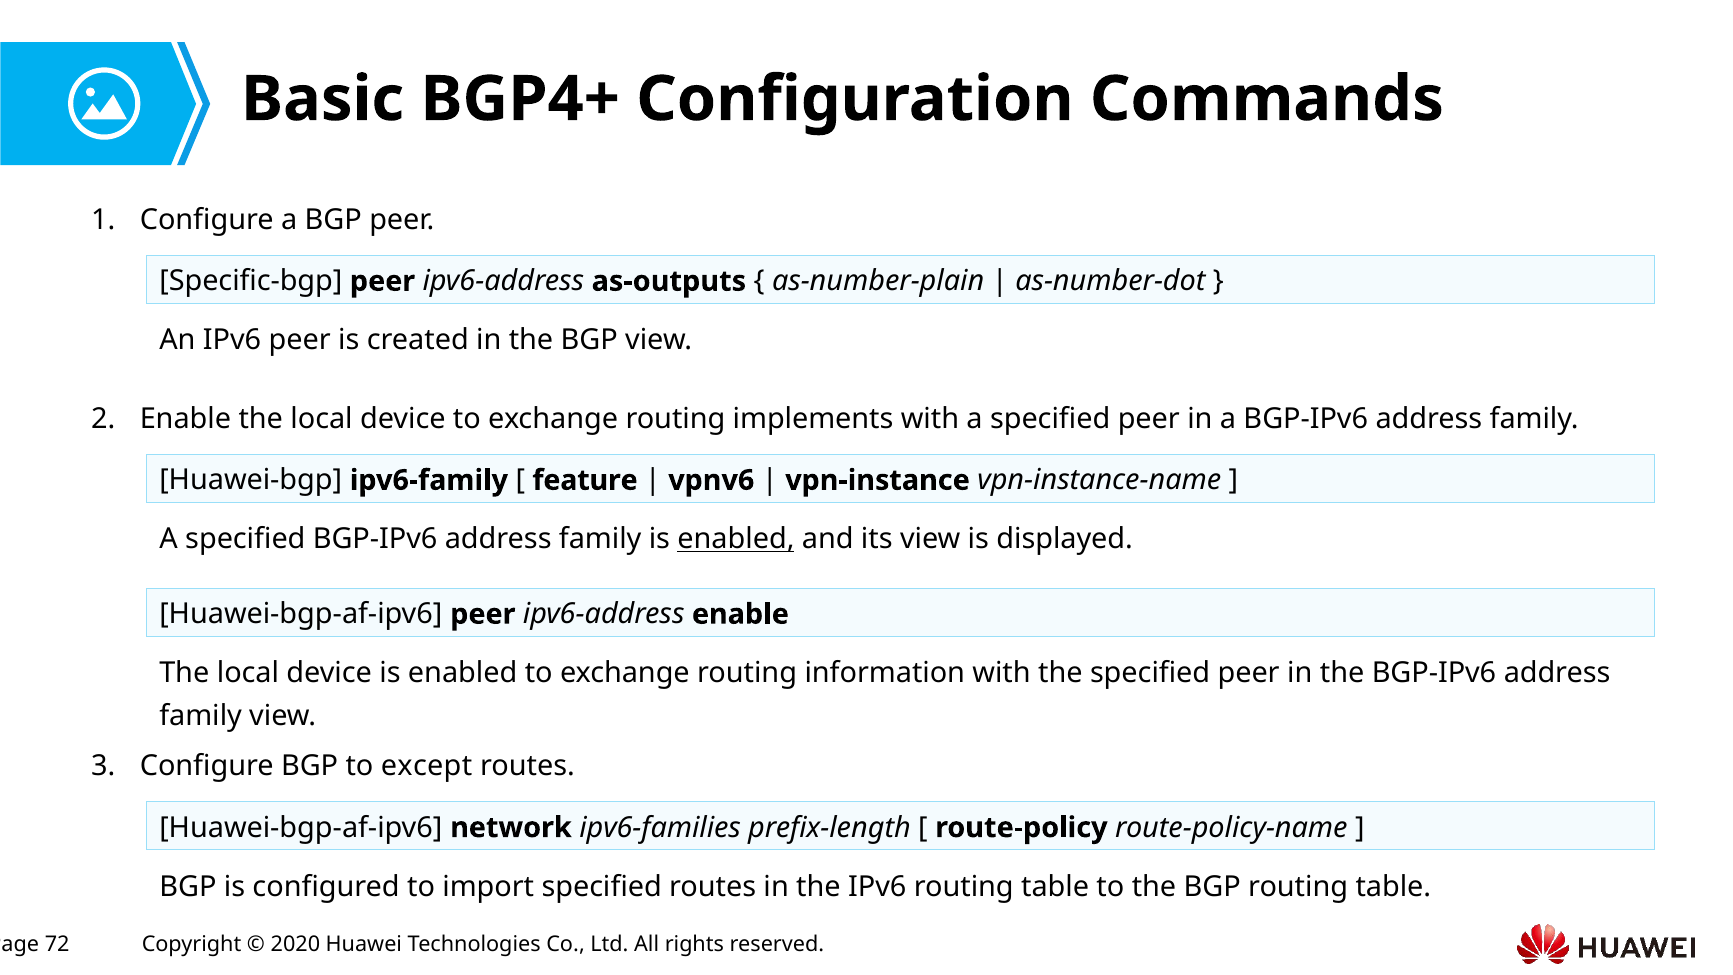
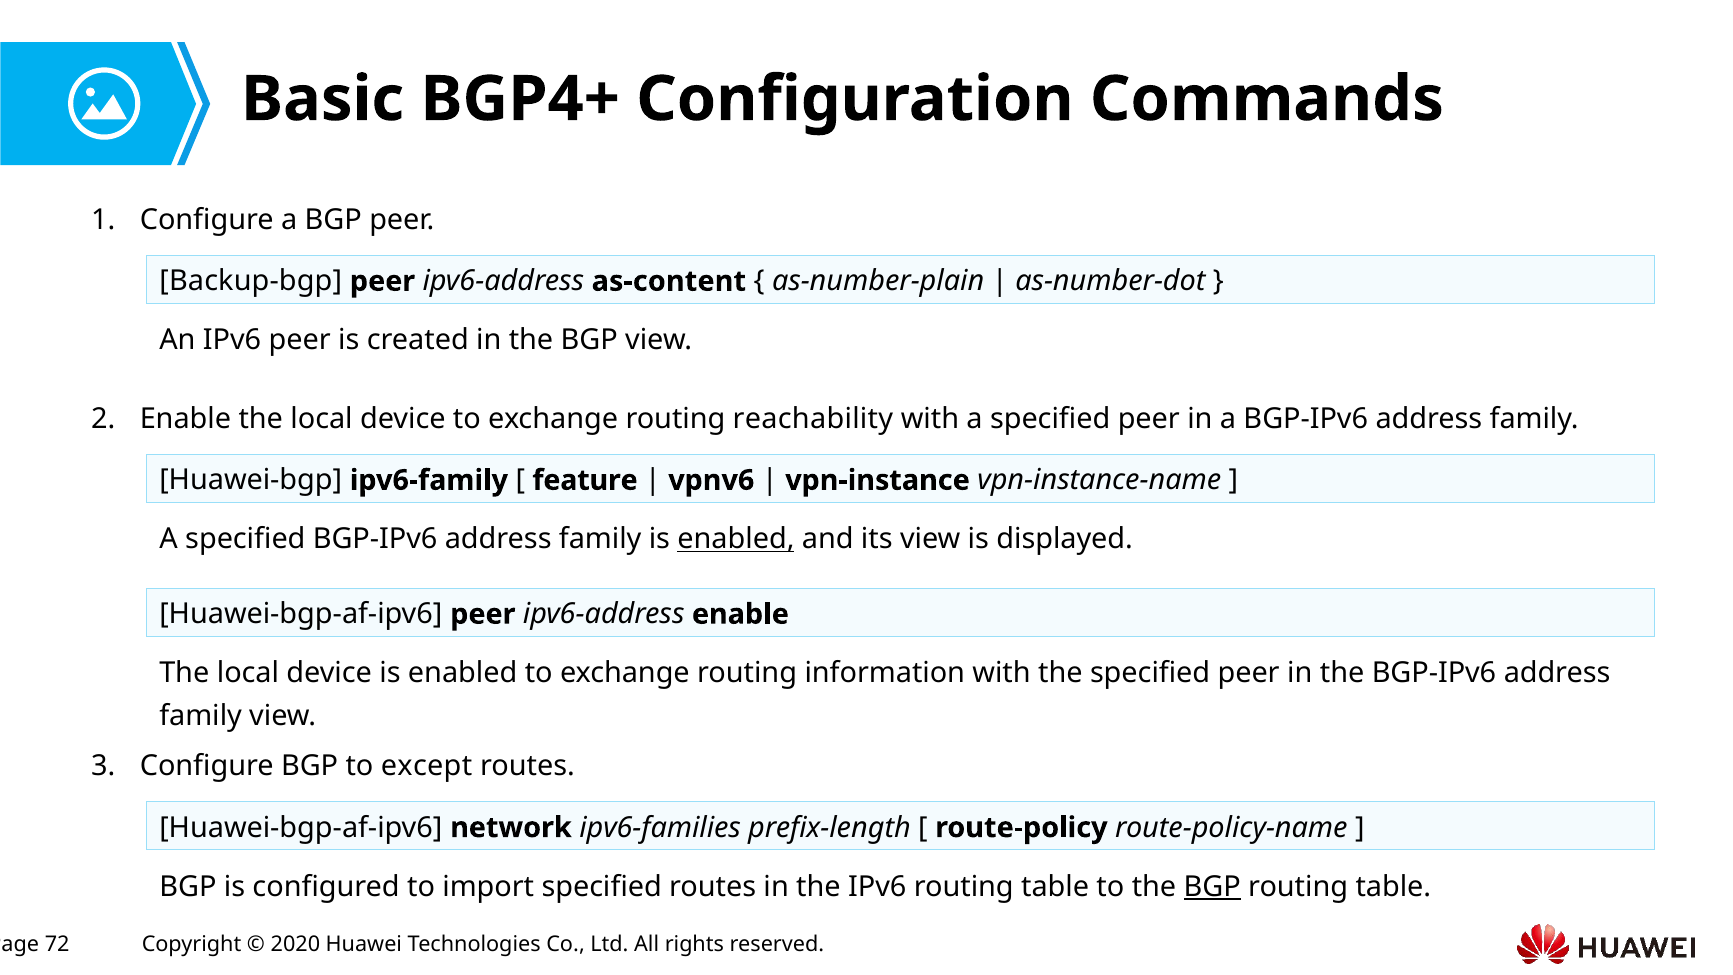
Specific-bgp: Specific-bgp -> Backup-bgp
as-outputs: as-outputs -> as-content
implements: implements -> reachability
BGP at (1212, 886) underline: none -> present
